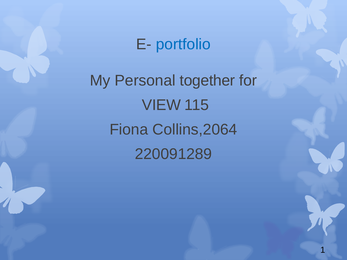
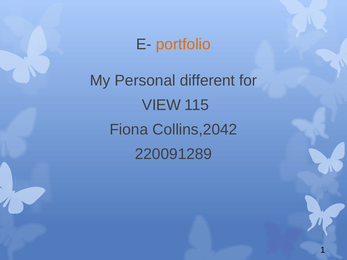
portfolio colour: blue -> orange
together: together -> different
Collins,2064: Collins,2064 -> Collins,2042
